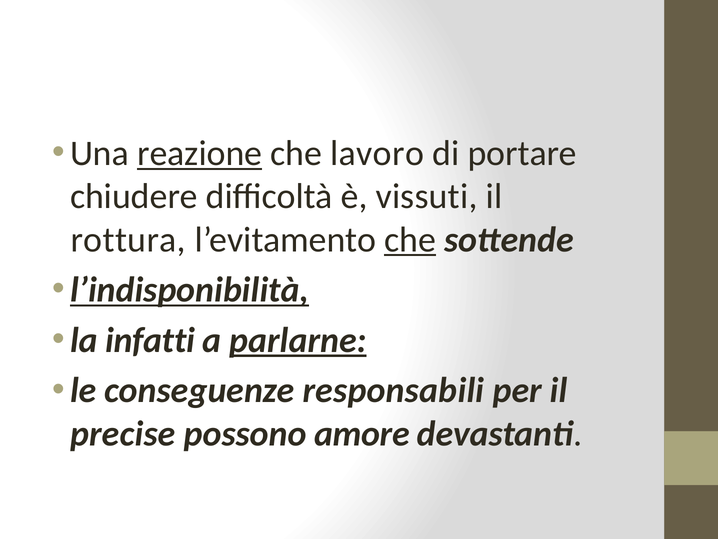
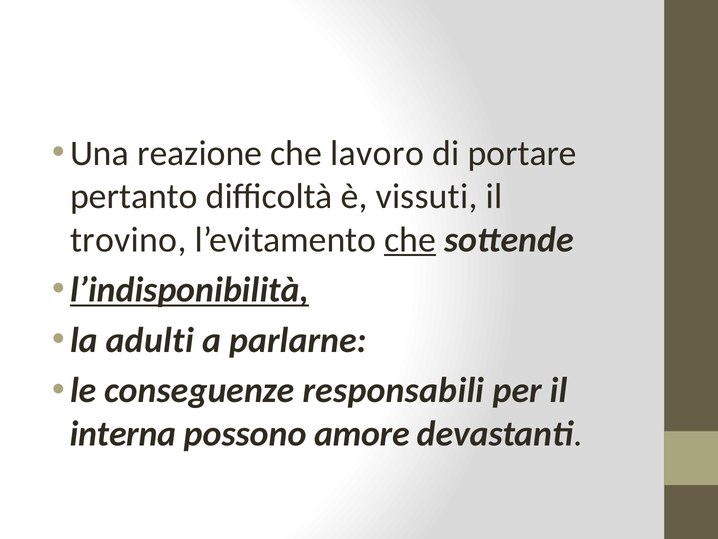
reazione underline: present -> none
chiudere: chiudere -> pertanto
rottura: rottura -> trovino
infatti: infatti -> adulti
parlarne underline: present -> none
precise: precise -> interna
